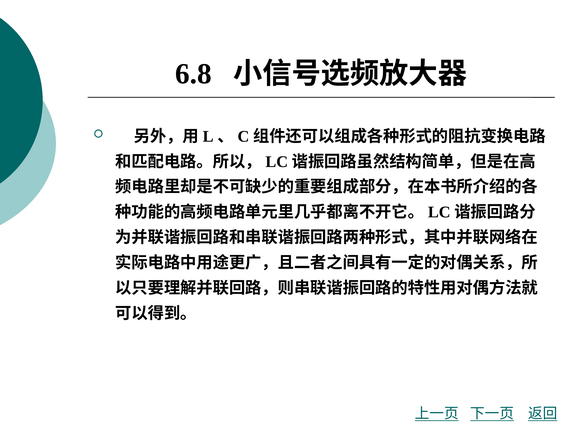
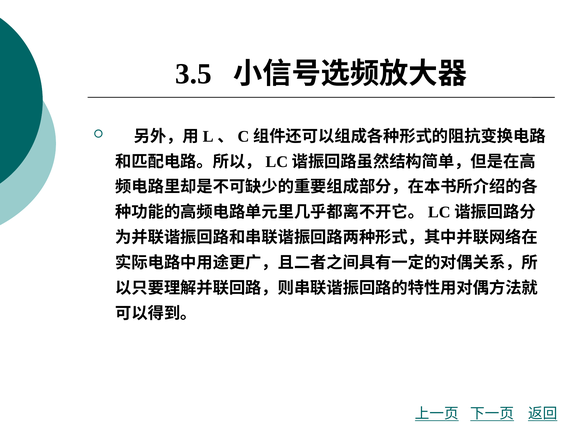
6.8: 6.8 -> 3.5
